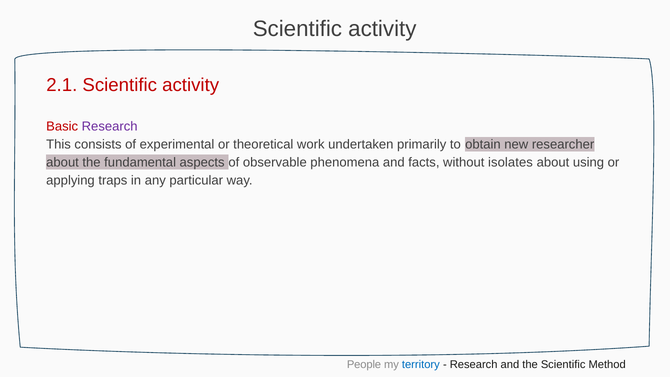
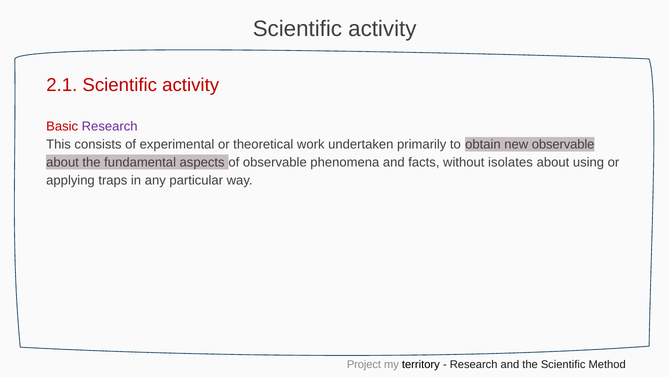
new researcher: researcher -> observable
People: People -> Project
territory colour: blue -> black
